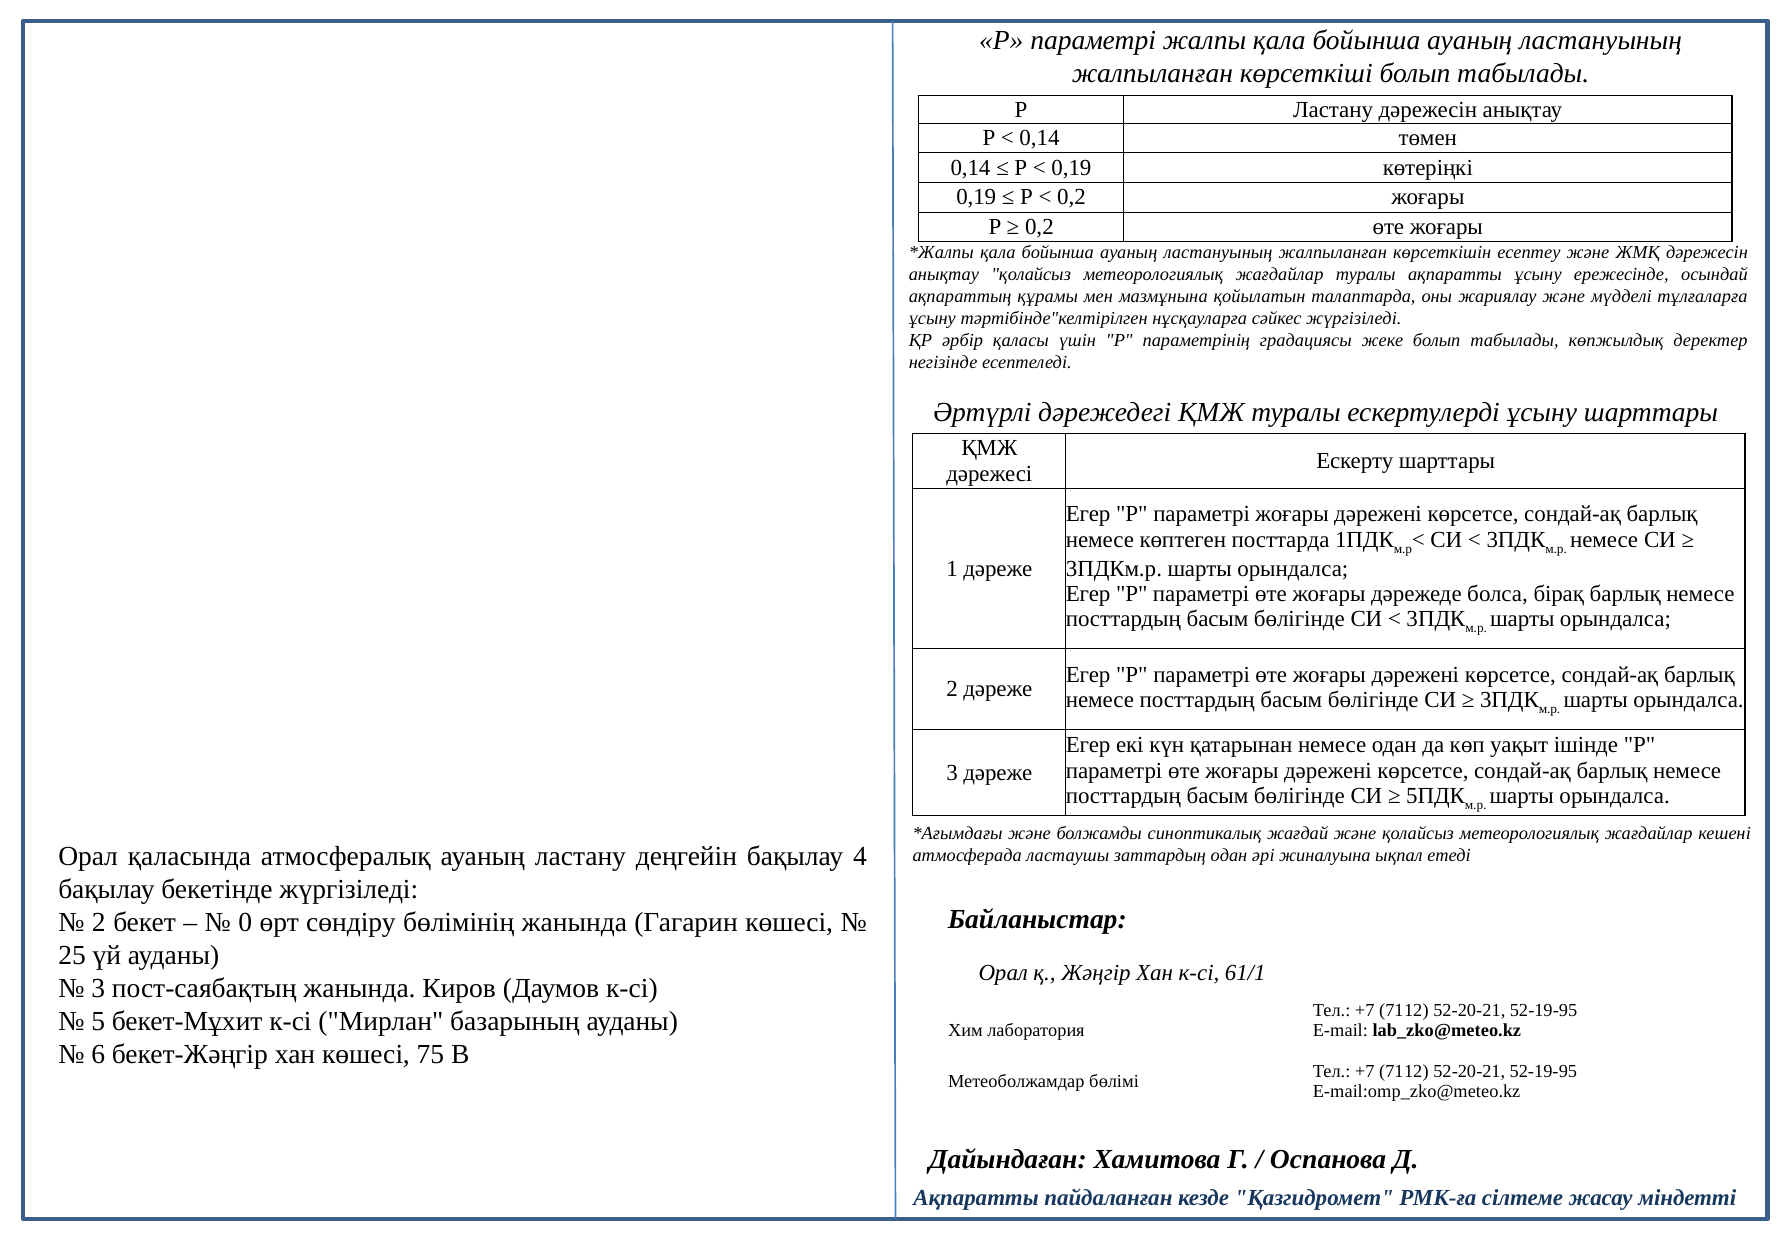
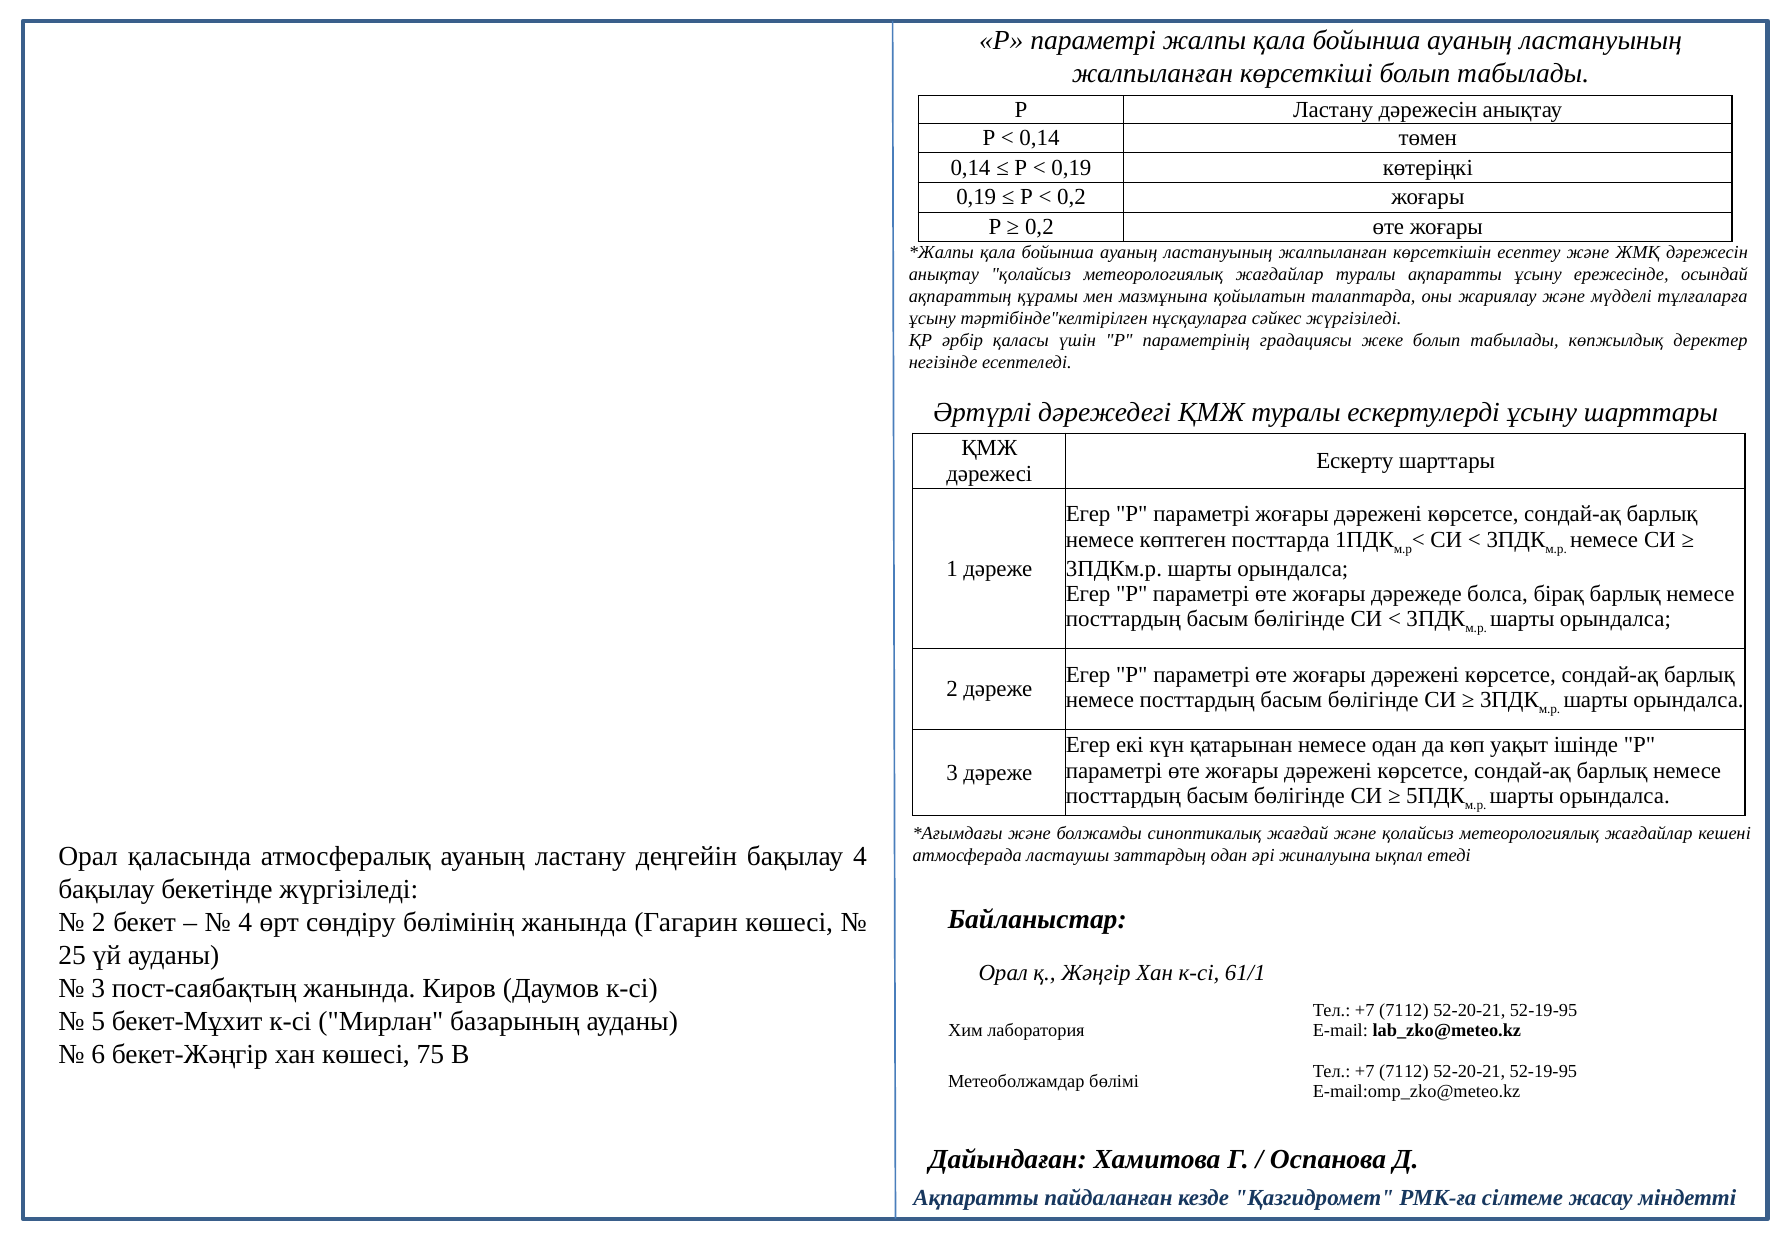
0 at (245, 922): 0 -> 4
